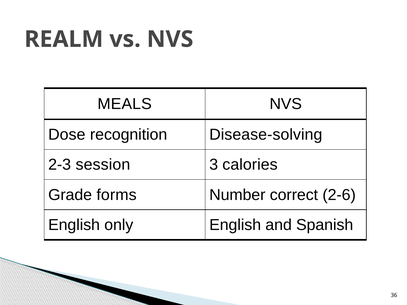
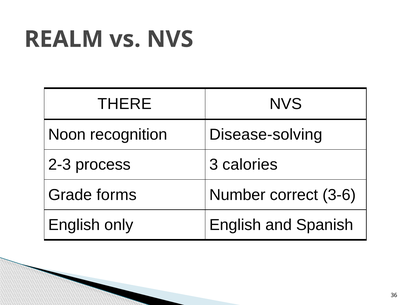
MEALS: MEALS -> THERE
Dose: Dose -> Noon
session: session -> process
2-6: 2-6 -> 3-6
